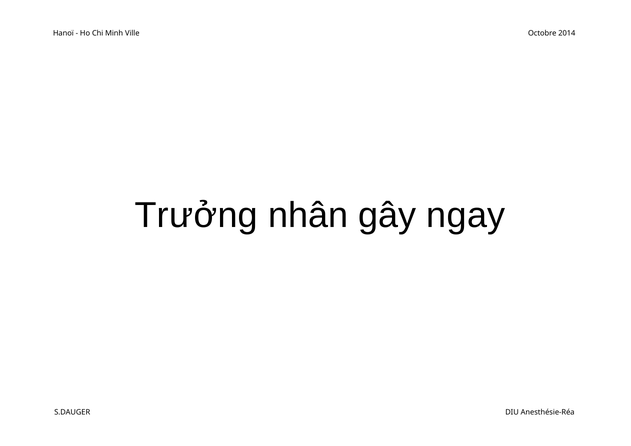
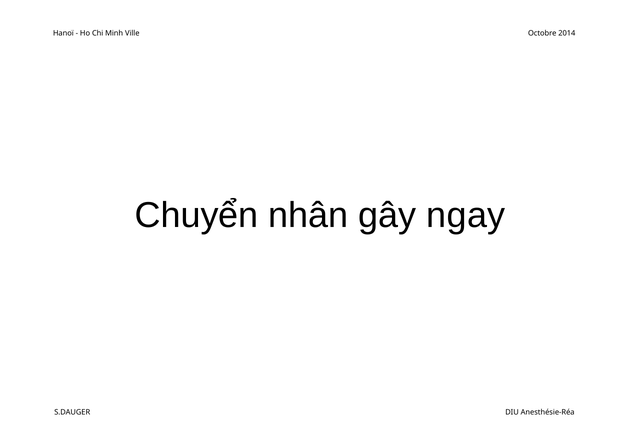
Trưởng: Trưởng -> Chuyển
